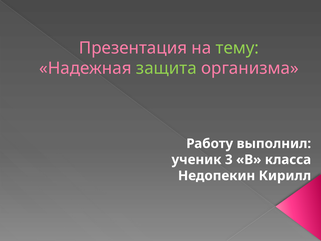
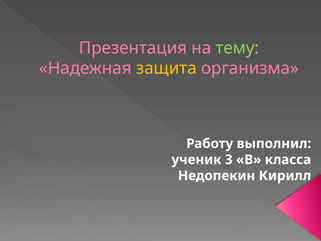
защита colour: light green -> yellow
